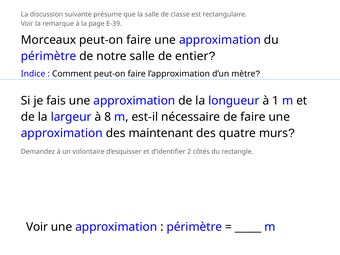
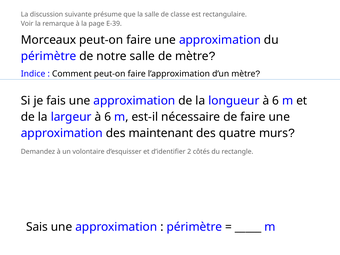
de entier: entier -> mètre
longueur à 1: 1 -> 6
largeur à 8: 8 -> 6
Voir at (37, 227): Voir -> Sais
